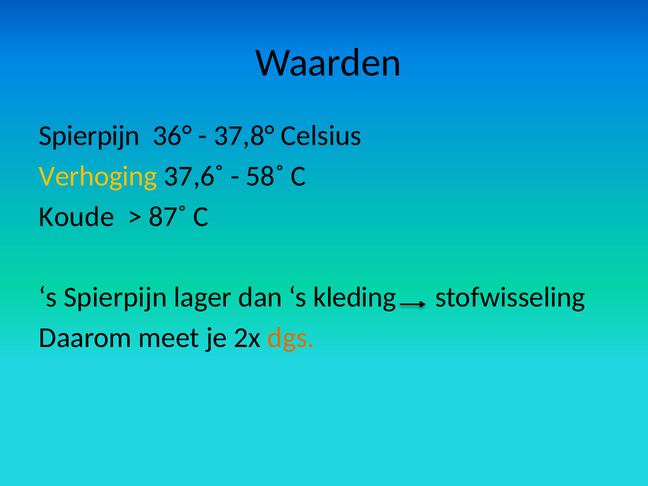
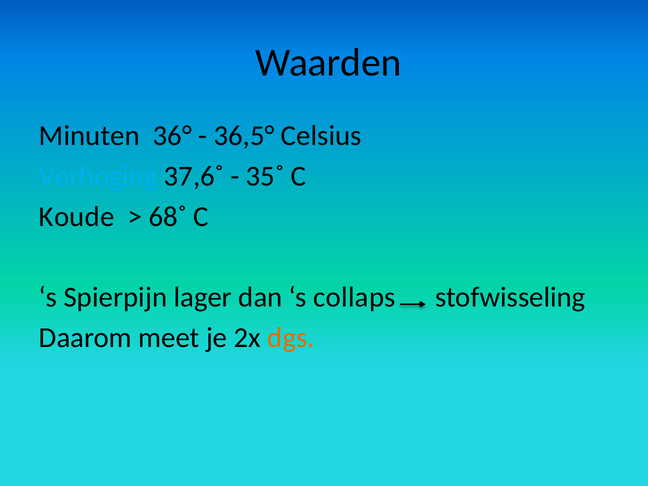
Spierpijn at (89, 136): Spierpijn -> Minuten
37,8°: 37,8° -> 36,5°
Verhoging colour: yellow -> light blue
58˚: 58˚ -> 35˚
87˚: 87˚ -> 68˚
kleding: kleding -> collaps
